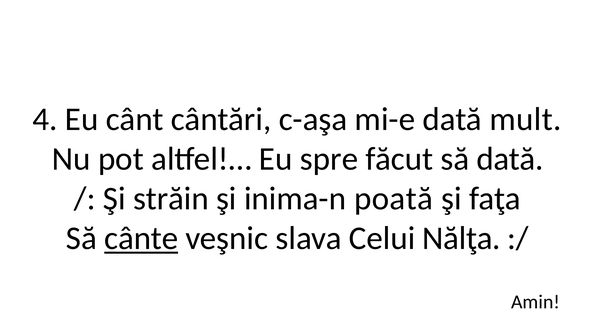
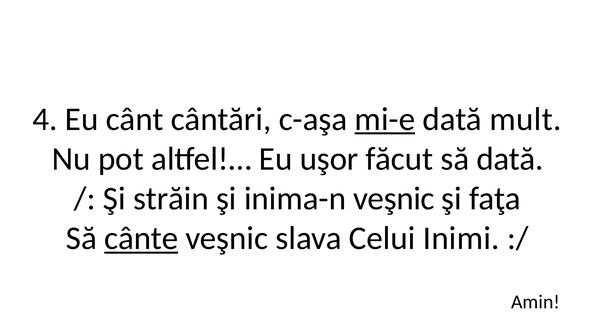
mi-e underline: none -> present
spre: spre -> uşor
inima-n poată: poată -> veşnic
Nălţa: Nălţa -> Inimi
